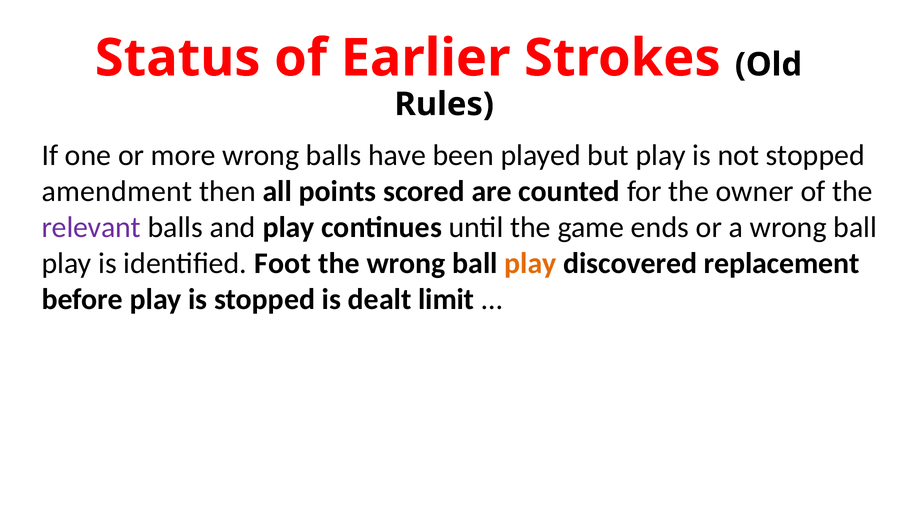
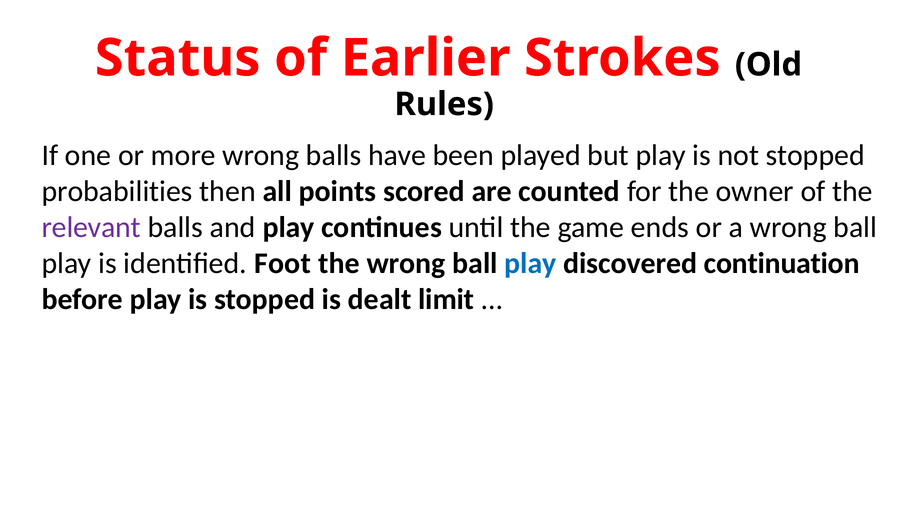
amendment: amendment -> probabilities
play at (530, 263) colour: orange -> blue
replacement: replacement -> continuation
